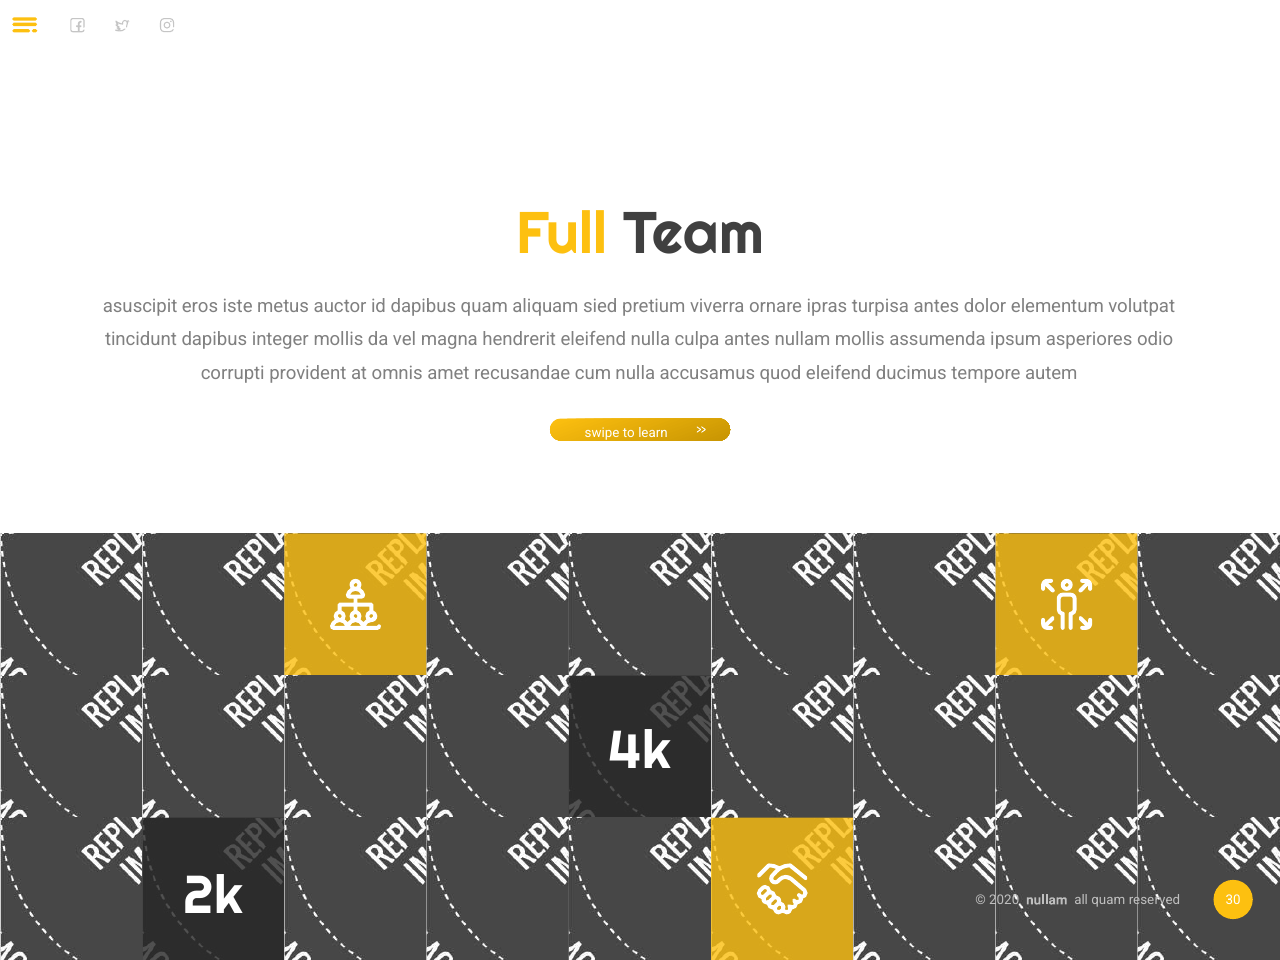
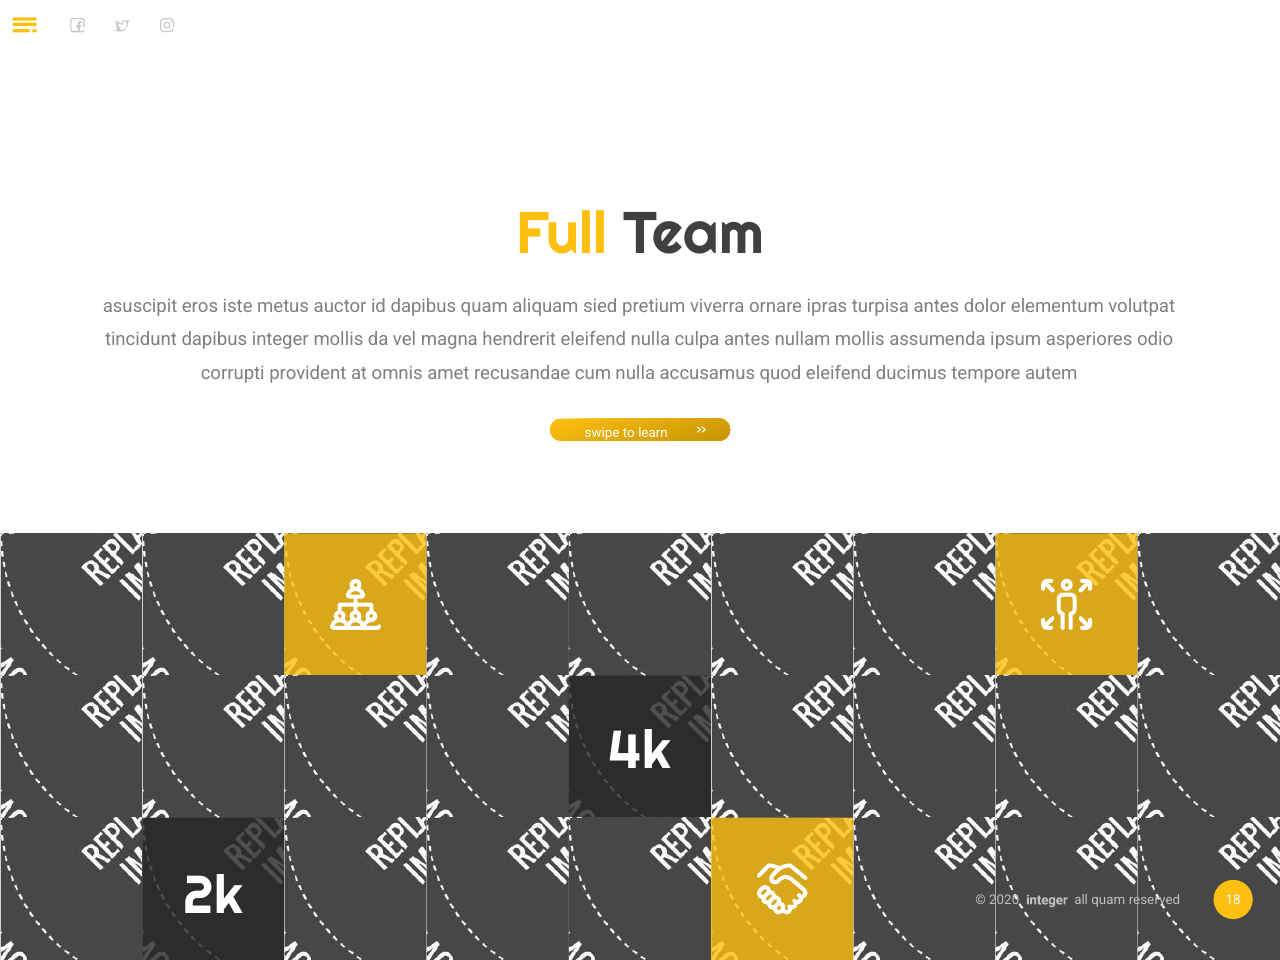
2020 nullam: nullam -> integer
30: 30 -> 18
